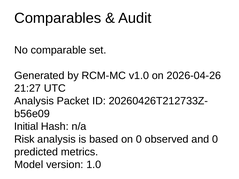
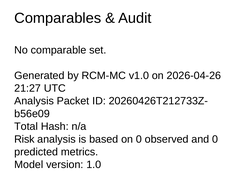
Initial: Initial -> Total
